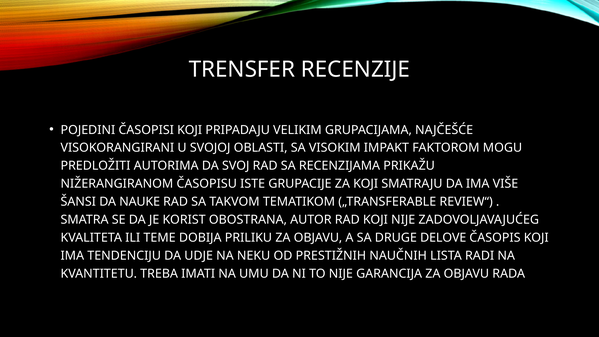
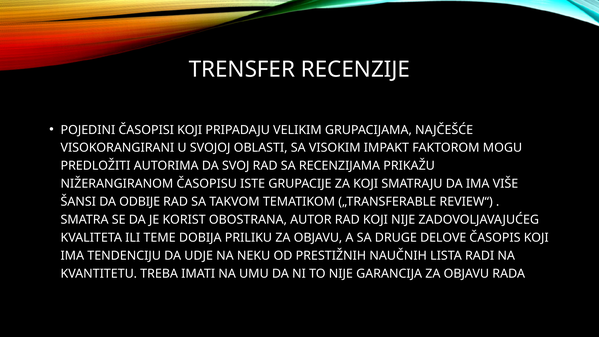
NAUKE: NAUKE -> ODBIJE
